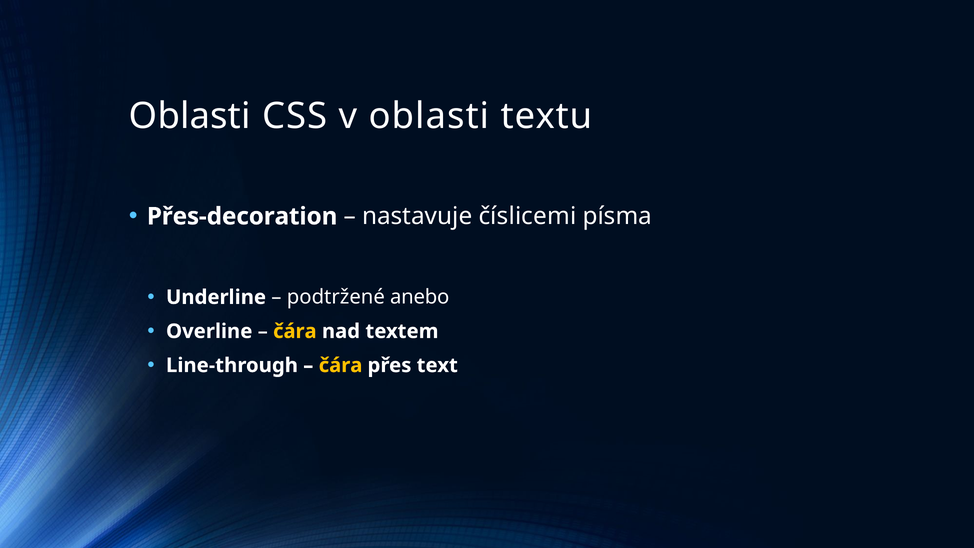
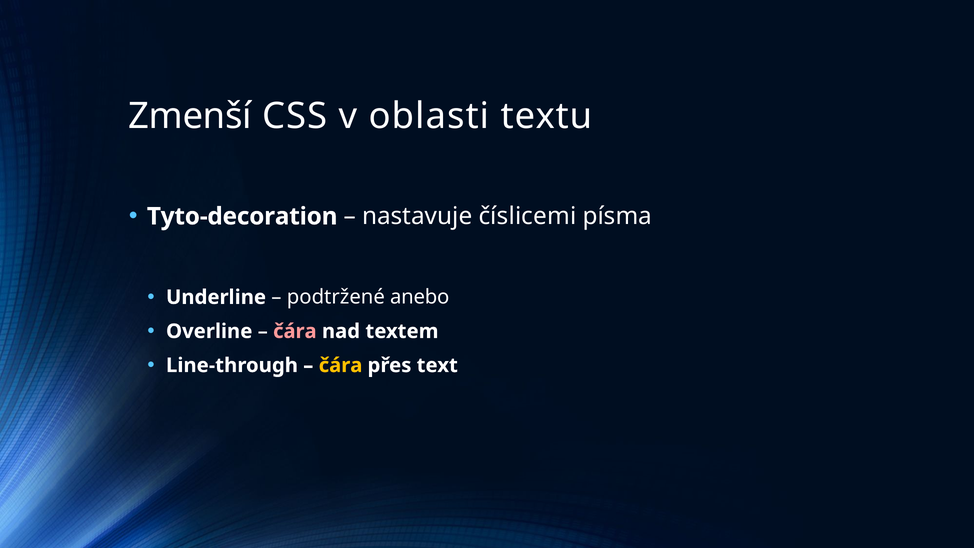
Oblasti at (190, 116): Oblasti -> Zmenší
Přes-decoration: Přes-decoration -> Tyto-decoration
čára at (295, 331) colour: yellow -> pink
